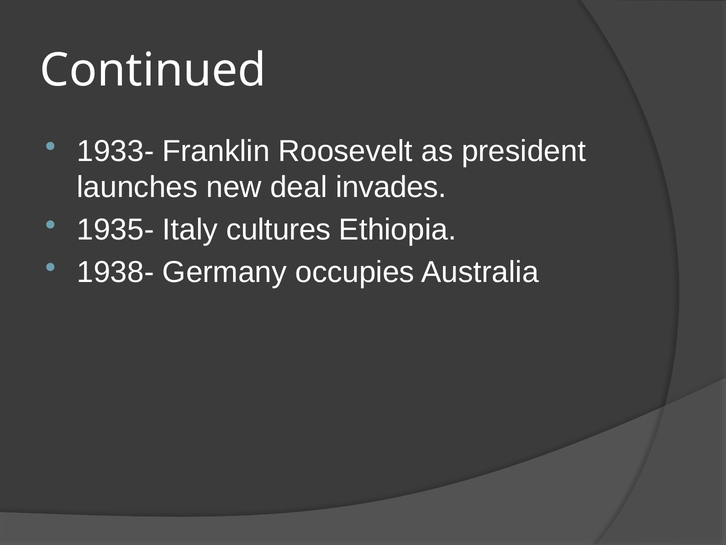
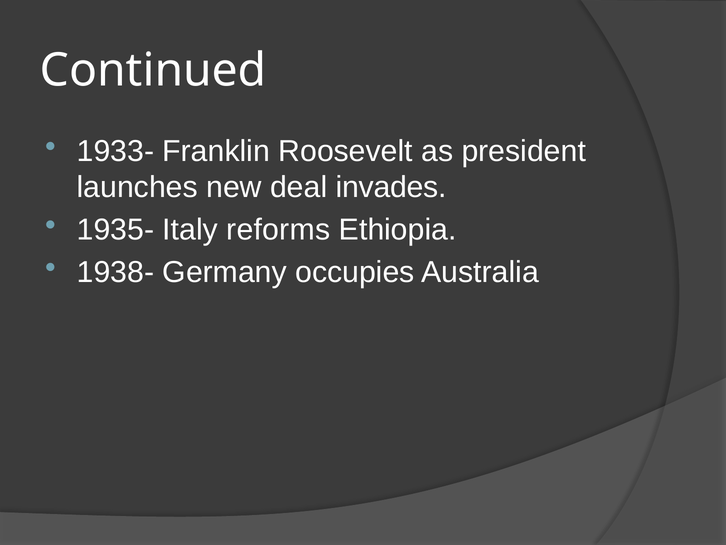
cultures: cultures -> reforms
